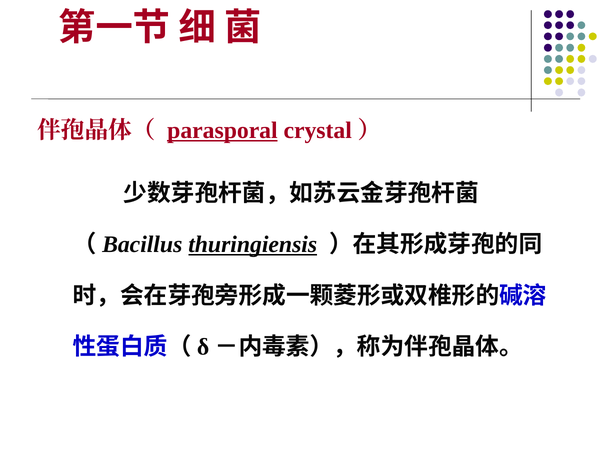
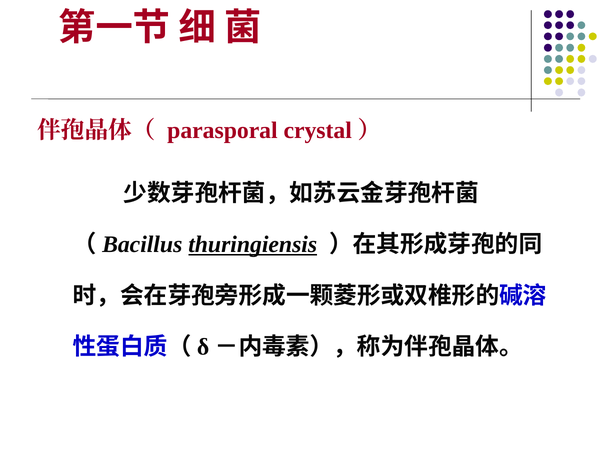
parasporal underline: present -> none
